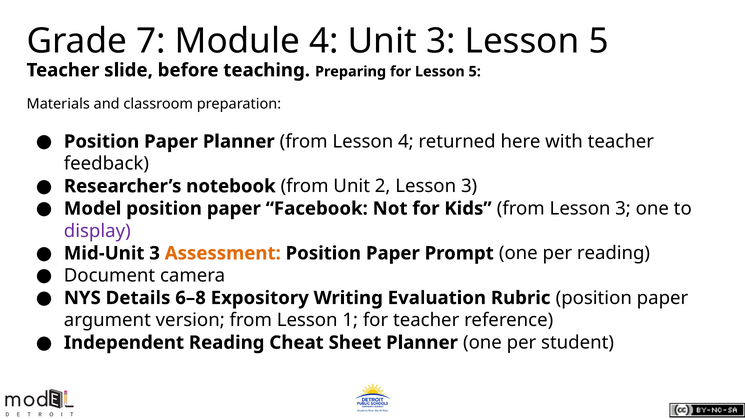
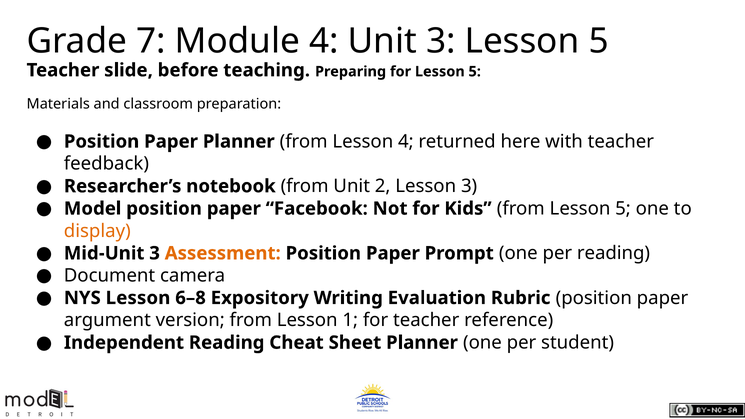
from Lesson 3: 3 -> 5
display colour: purple -> orange
NYS Details: Details -> Lesson
